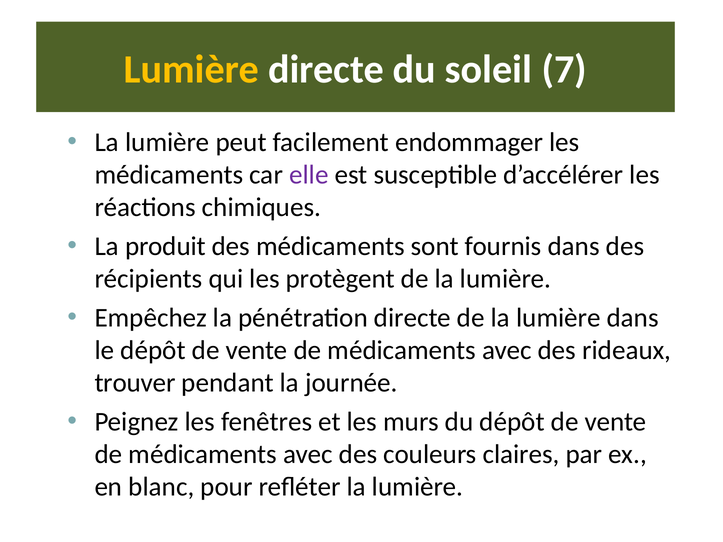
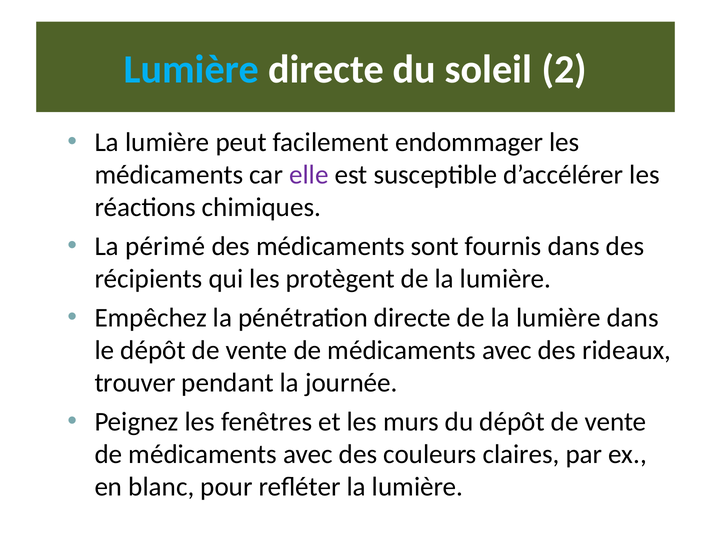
Lumière at (192, 70) colour: yellow -> light blue
7: 7 -> 2
produit: produit -> périmé
